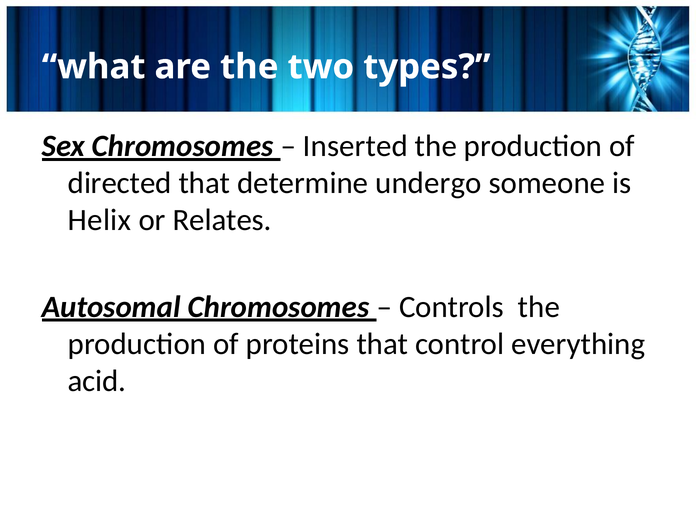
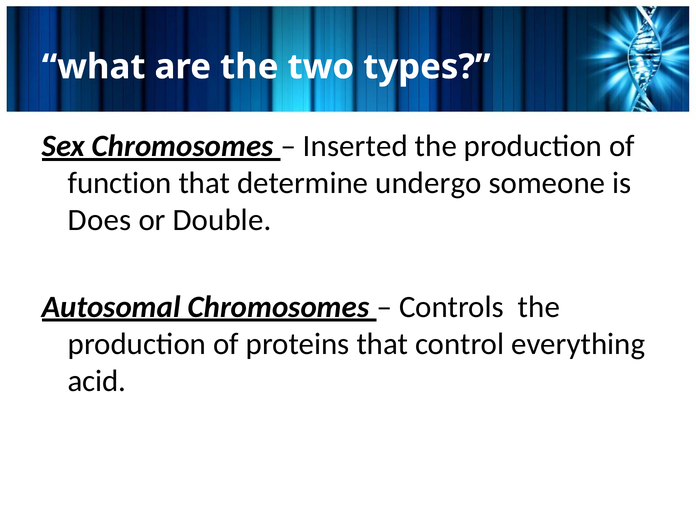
directed: directed -> function
Helix: Helix -> Does
Relates: Relates -> Double
